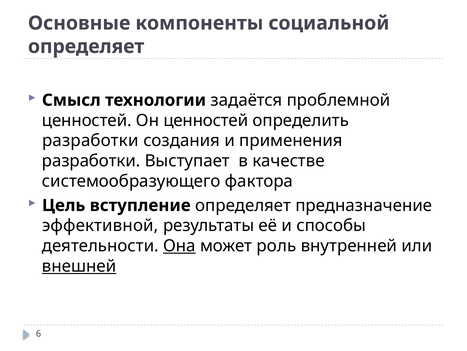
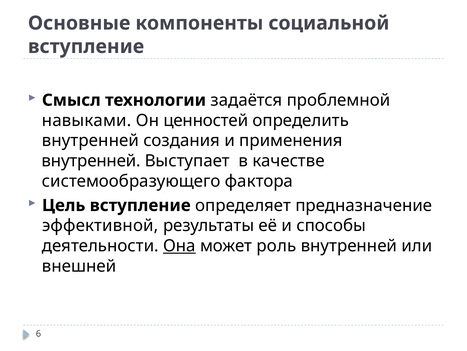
определяет at (86, 46): определяет -> вступление
ценностей at (87, 120): ценностей -> навыками
разработки at (90, 140): разработки -> внутренней
разработки at (91, 161): разработки -> внутренней
внешней underline: present -> none
